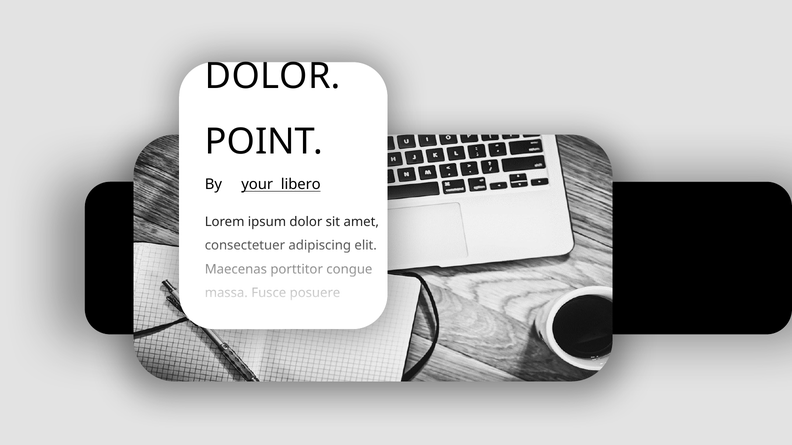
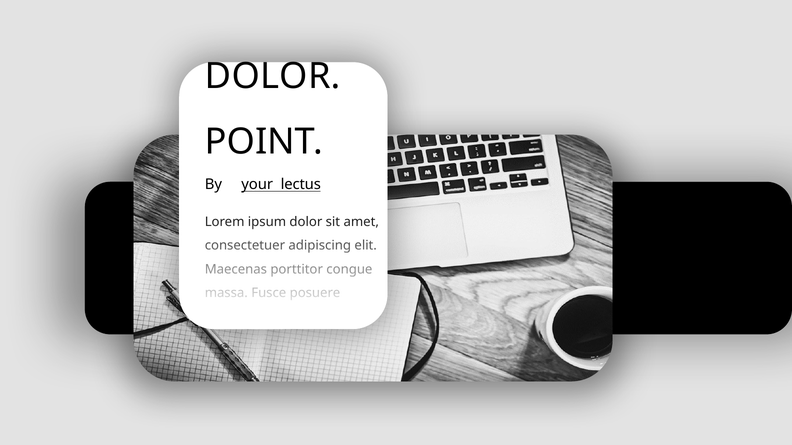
libero: libero -> lectus
